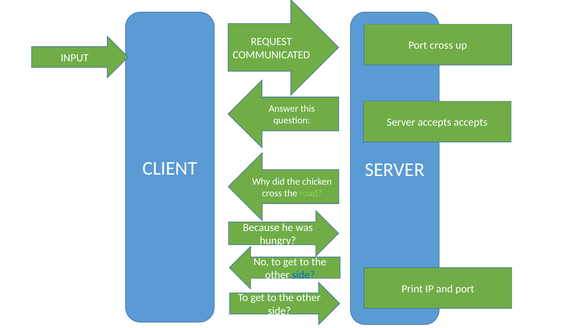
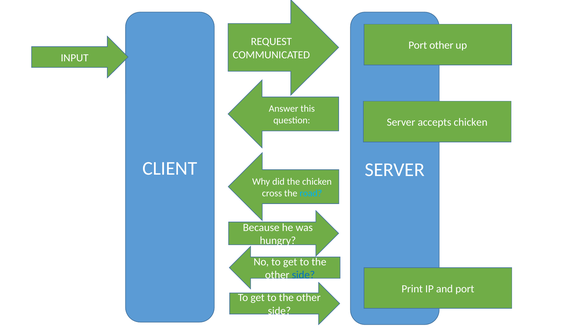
Port cross: cross -> other
accepts accepts: accepts -> chicken
road colour: light green -> light blue
